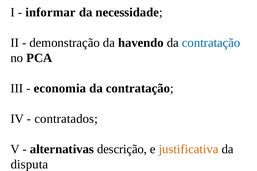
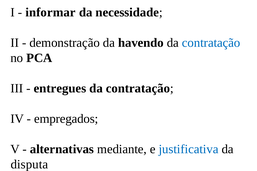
economia: economia -> entregues
contratados: contratados -> empregados
descrição: descrição -> mediante
justificativa colour: orange -> blue
